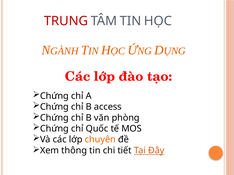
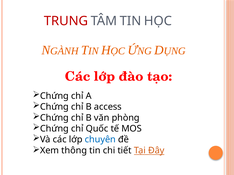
chuyên colour: orange -> blue
